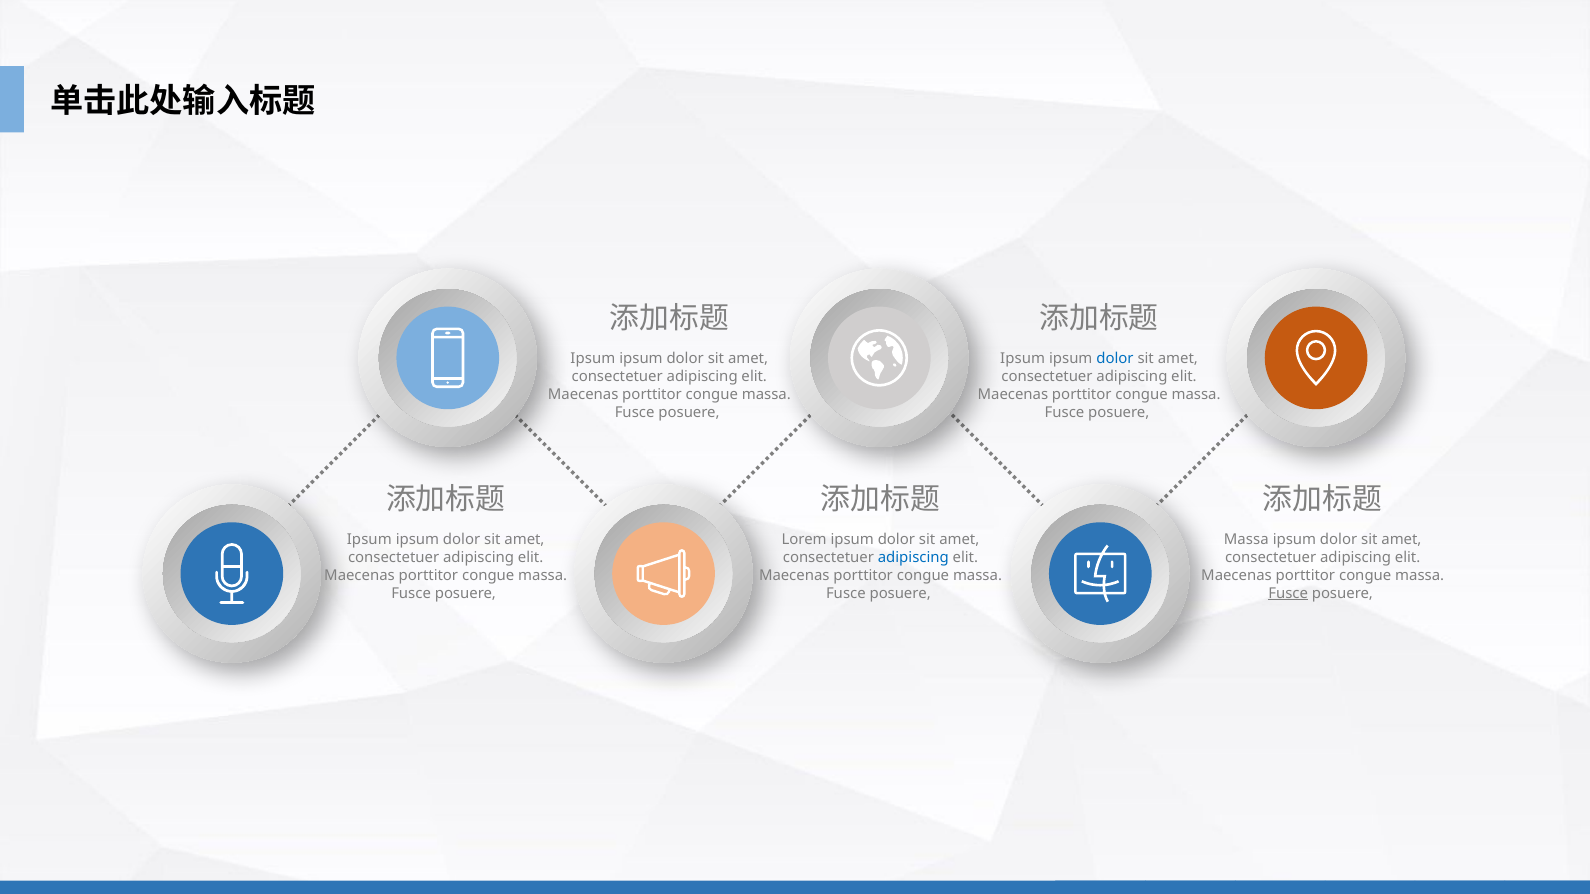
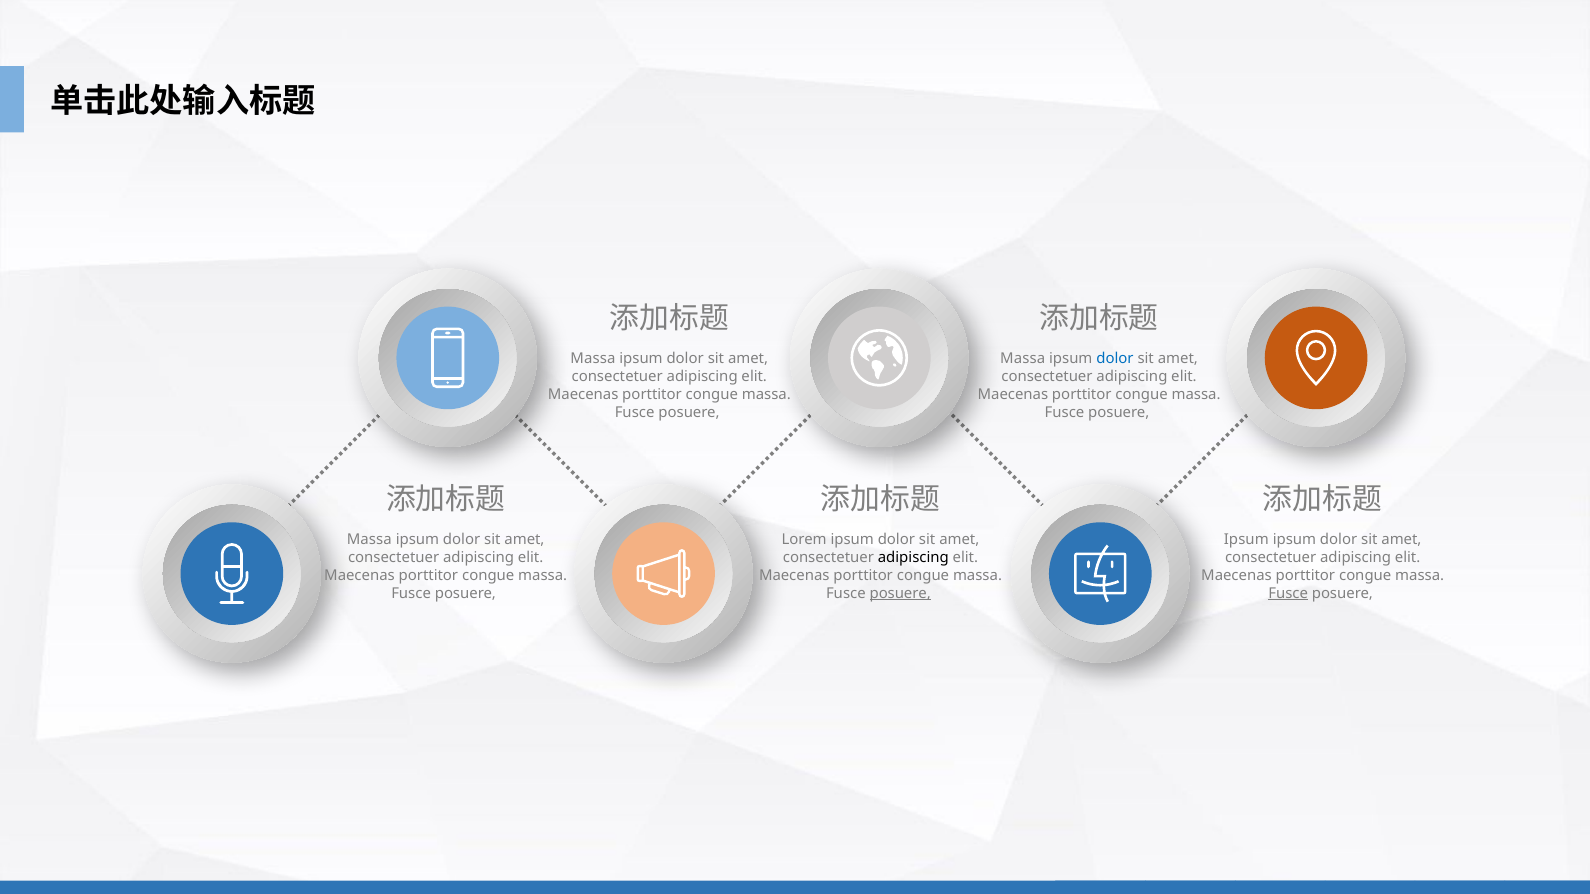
Ipsum at (593, 359): Ipsum -> Massa
Ipsum at (1023, 359): Ipsum -> Massa
Ipsum at (369, 540): Ipsum -> Massa
Massa at (1246, 540): Massa -> Ipsum
adipiscing at (913, 558) colour: blue -> black
posuere at (900, 594) underline: none -> present
